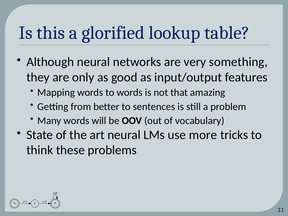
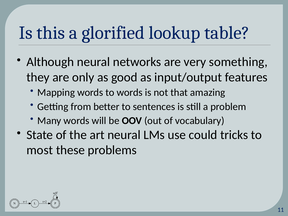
more: more -> could
think: think -> most
